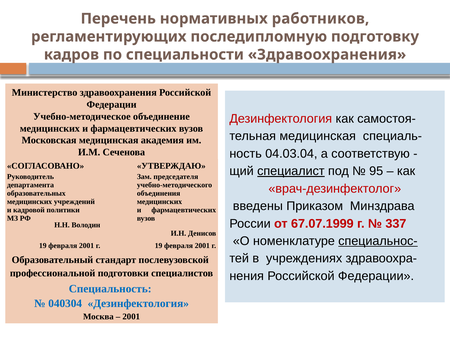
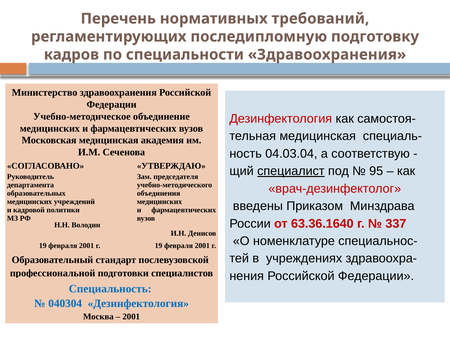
работников: работников -> требований
67.07.1999: 67.07.1999 -> 63.36.1640
специальнос- underline: present -> none
